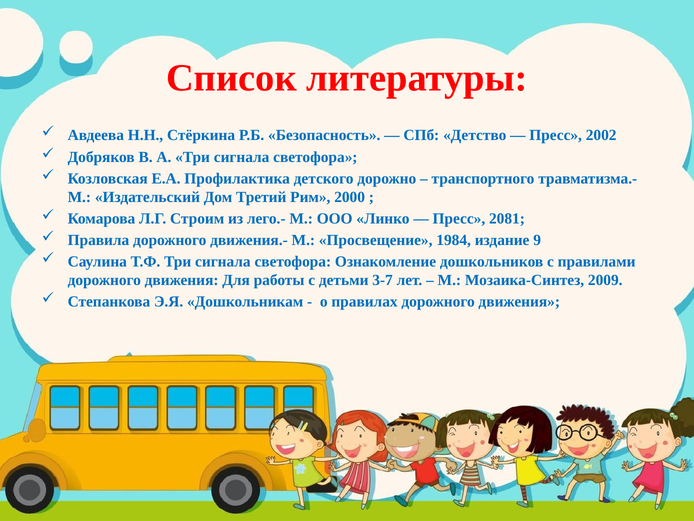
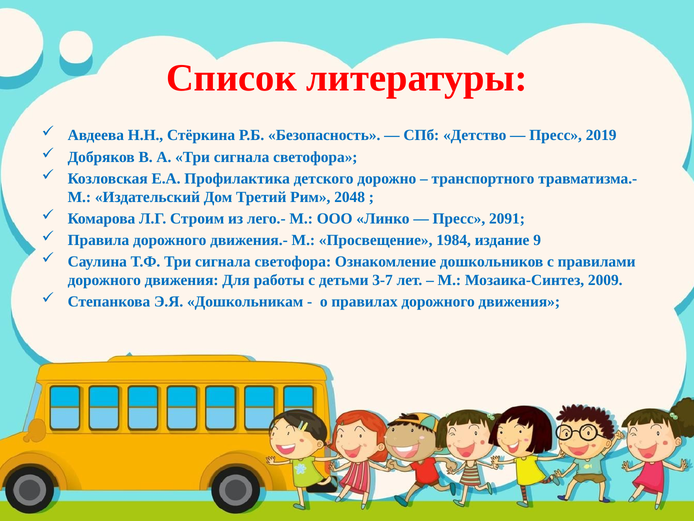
2002: 2002 -> 2019
2000: 2000 -> 2048
2081: 2081 -> 2091
